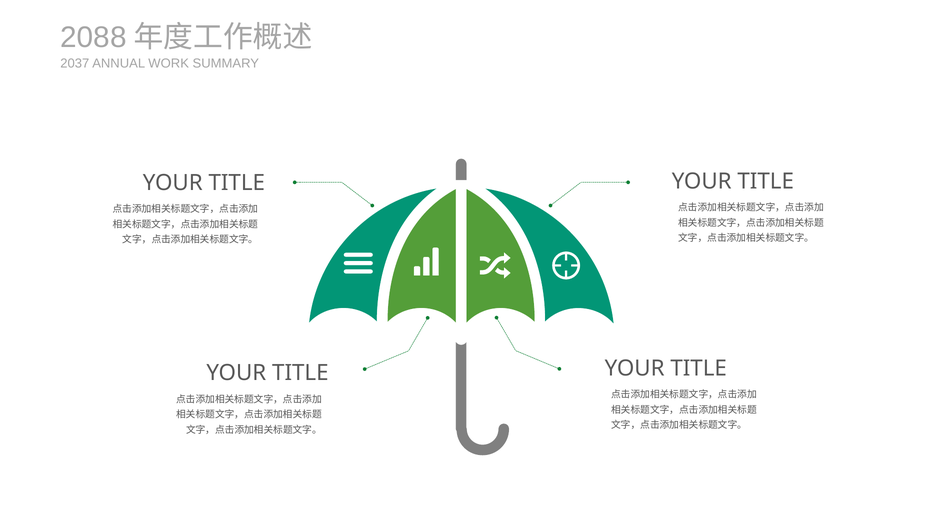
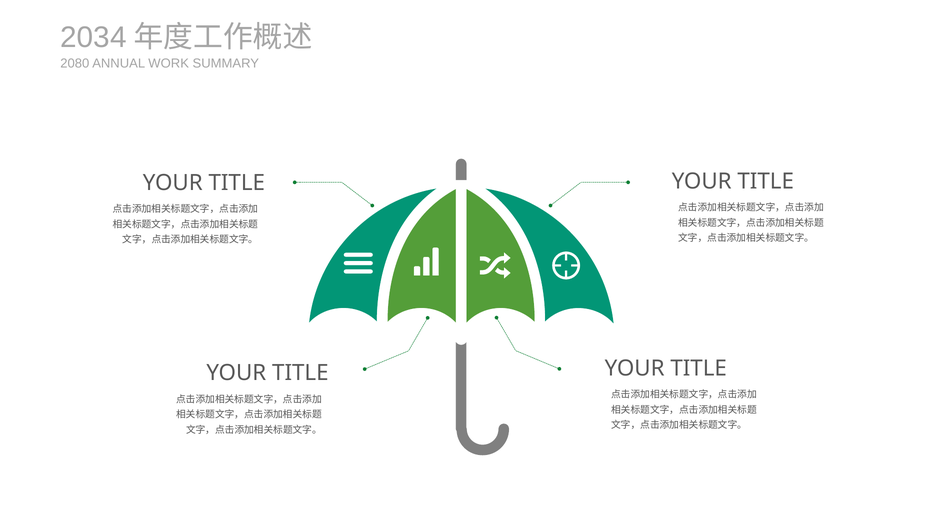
2088: 2088 -> 2034
2037: 2037 -> 2080
